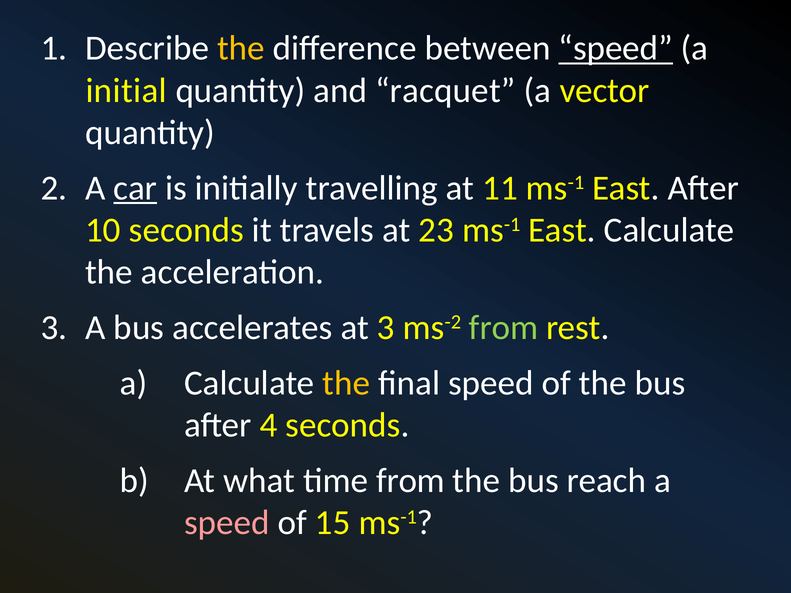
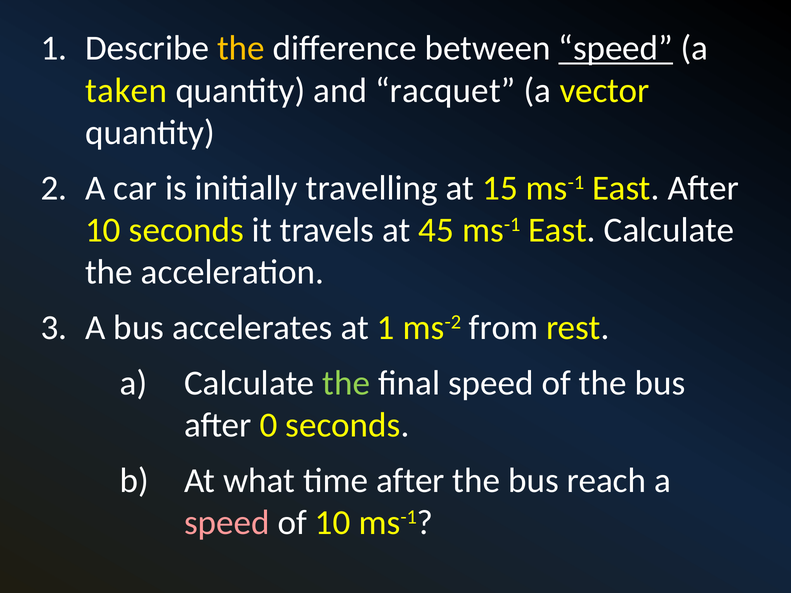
initial: initial -> taken
car underline: present -> none
11: 11 -> 15
23: 23 -> 45
at 3: 3 -> 1
from at (504, 328) colour: light green -> white
the at (346, 383) colour: yellow -> light green
4: 4 -> 0
time from: from -> after
of 15: 15 -> 10
